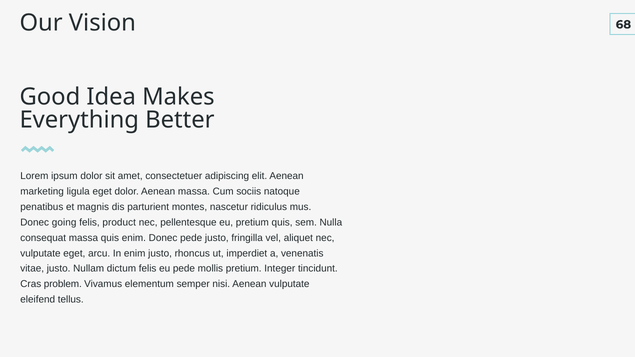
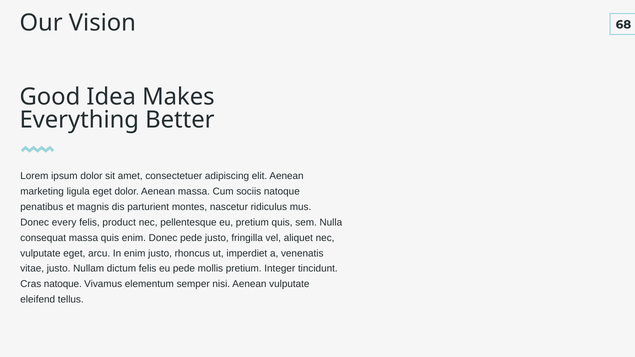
going: going -> every
Cras problem: problem -> natoque
